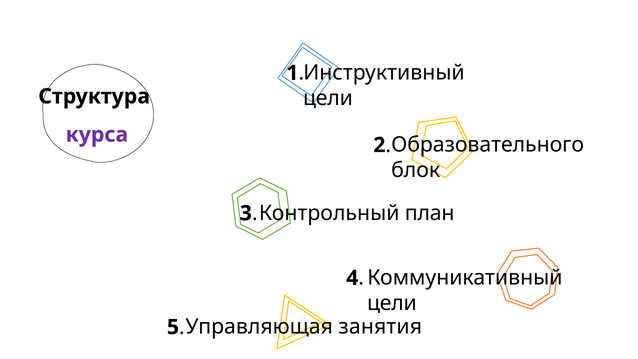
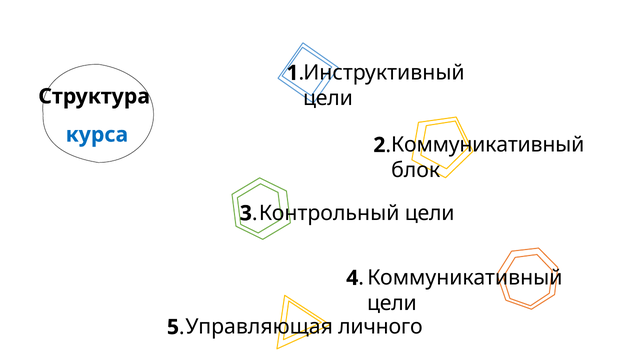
курса colour: purple -> blue
Образовательного at (488, 145): Образовательного -> Коммуникативный
Контрольный план: план -> цели
занятия: занятия -> личного
